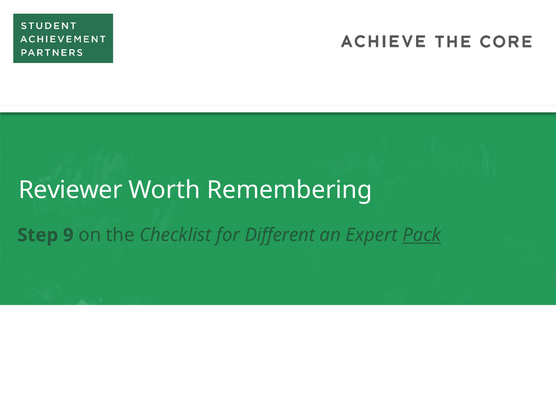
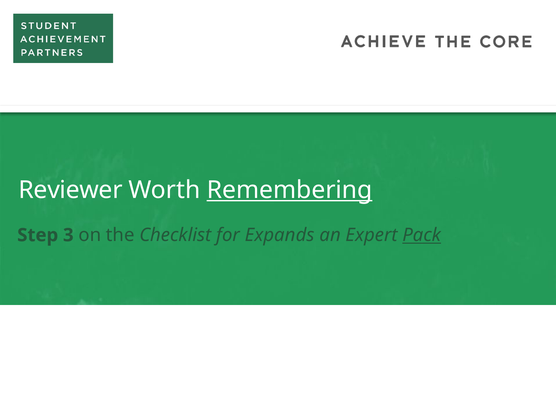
Remembering underline: none -> present
9: 9 -> 3
Different: Different -> Expands
